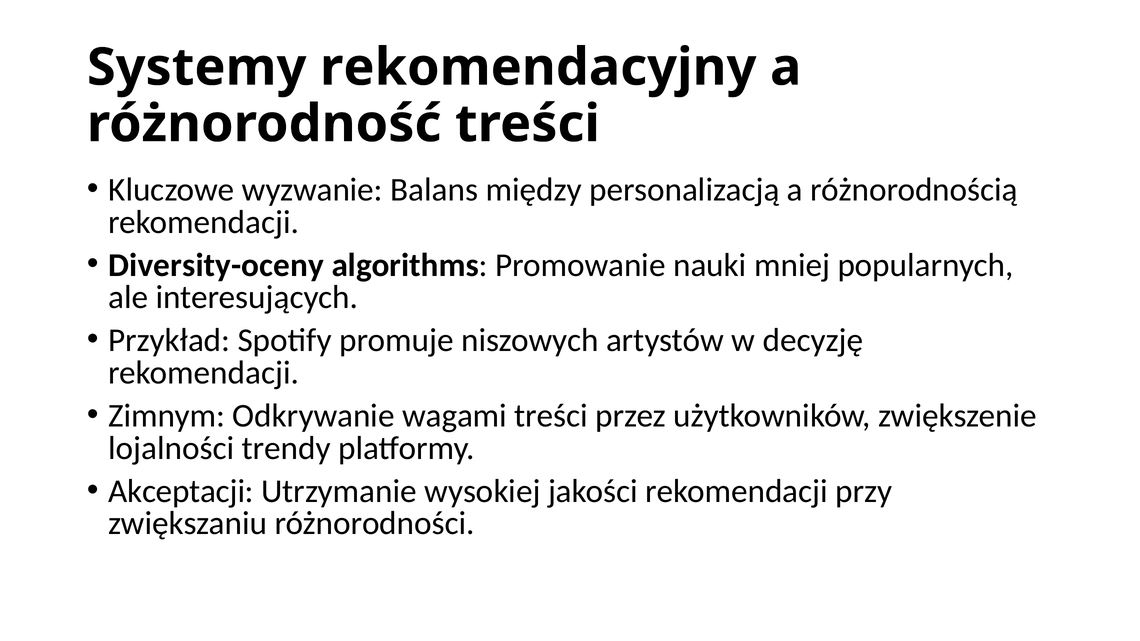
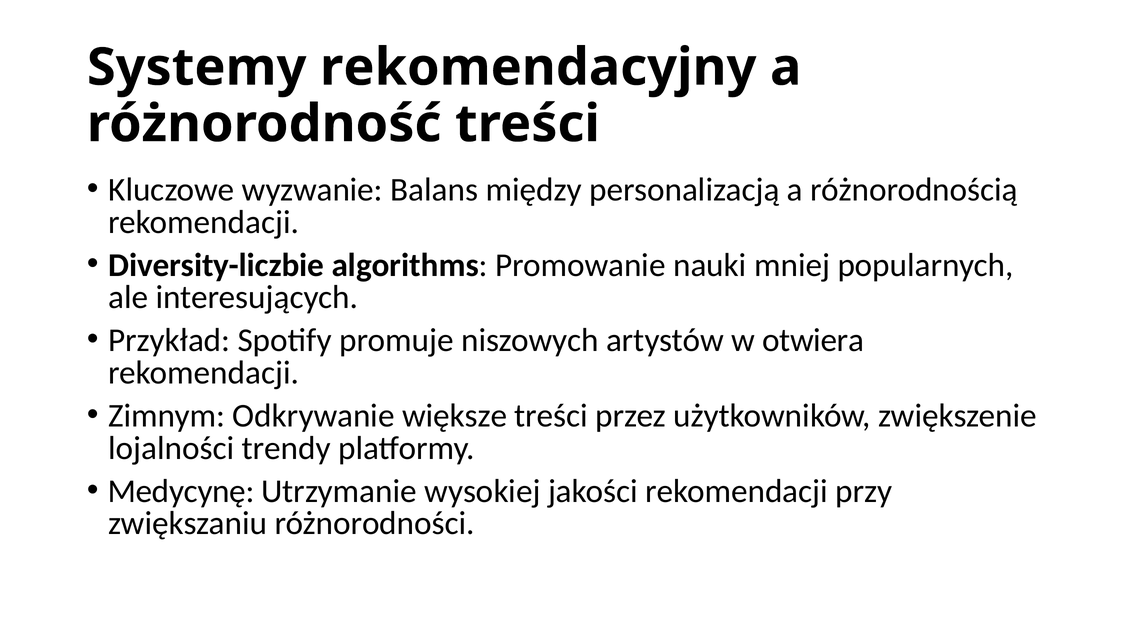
Diversity-oceny: Diversity-oceny -> Diversity-liczbie
decyzję: decyzję -> otwiera
wagami: wagami -> większe
Akceptacji: Akceptacji -> Medycynę
